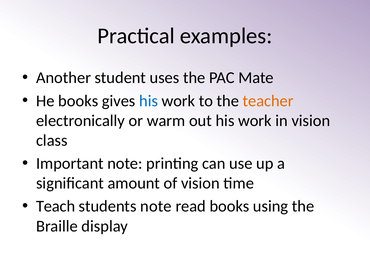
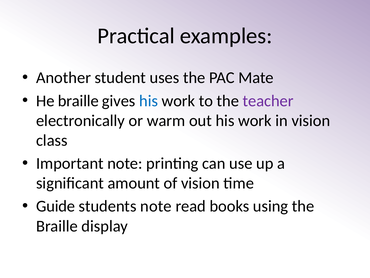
He books: books -> braille
teacher colour: orange -> purple
Teach: Teach -> Guide
